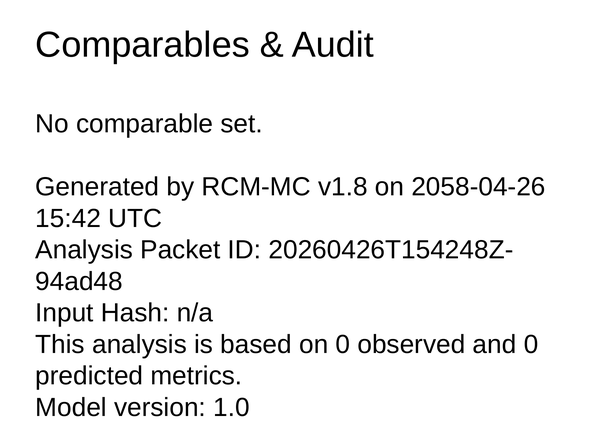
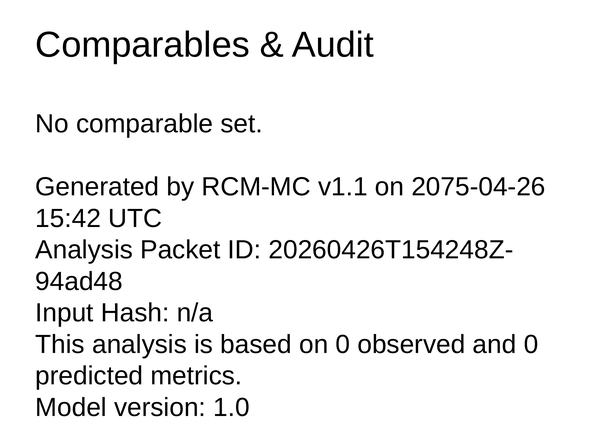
v1.8: v1.8 -> v1.1
2058-04-26: 2058-04-26 -> 2075-04-26
